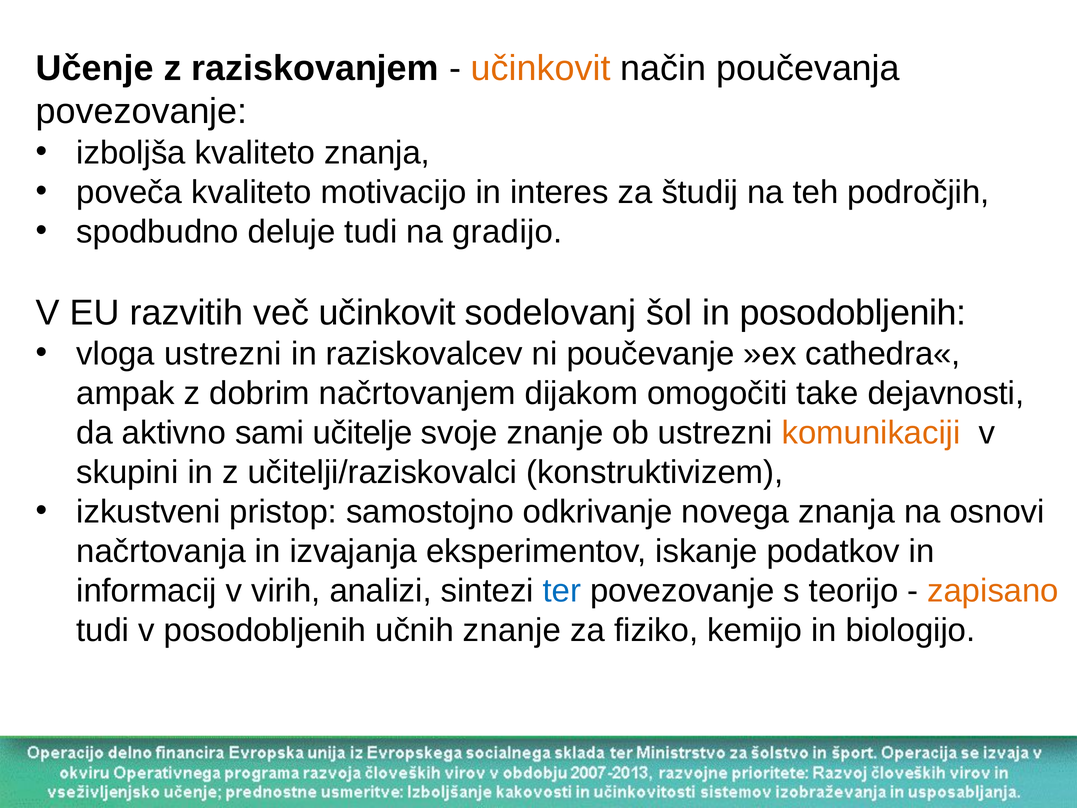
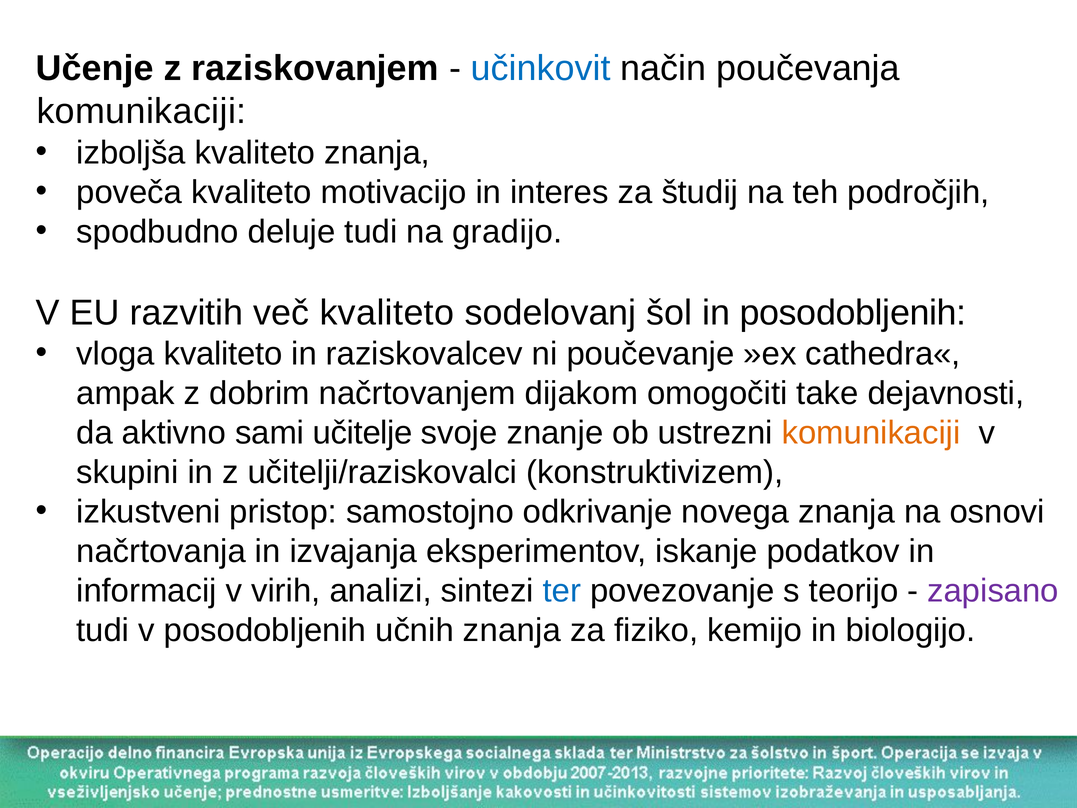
učinkovit at (541, 69) colour: orange -> blue
povezovanje at (142, 112): povezovanje -> komunikaciji
več učinkovit: učinkovit -> kvaliteto
vloga ustrezni: ustrezni -> kvaliteto
zapisano colour: orange -> purple
učnih znanje: znanje -> znanja
